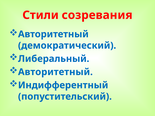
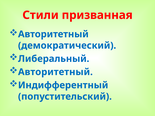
созревания: созревания -> призванная
